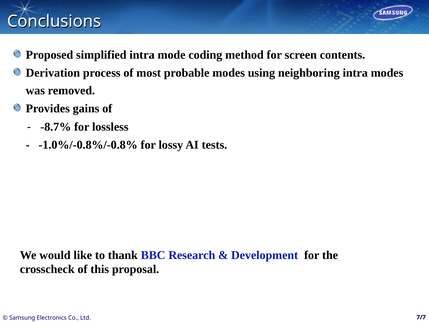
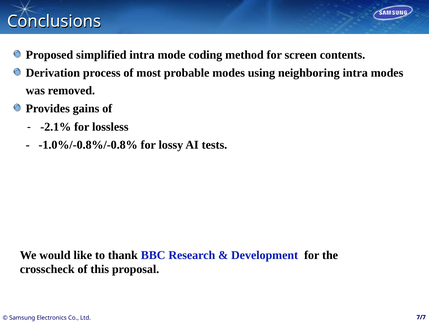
-8.7%: -8.7% -> -2.1%
